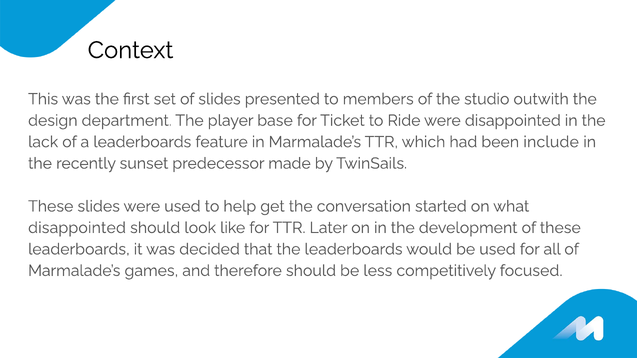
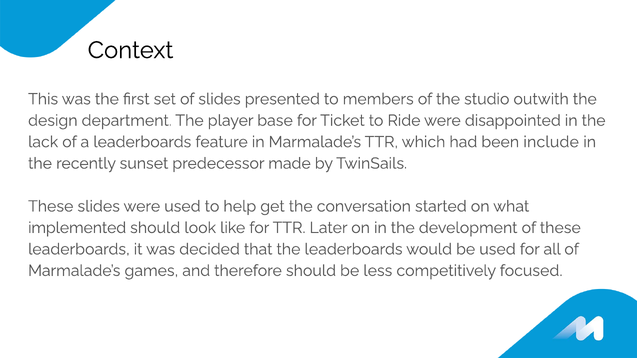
disappointed at (77, 228): disappointed -> implemented
